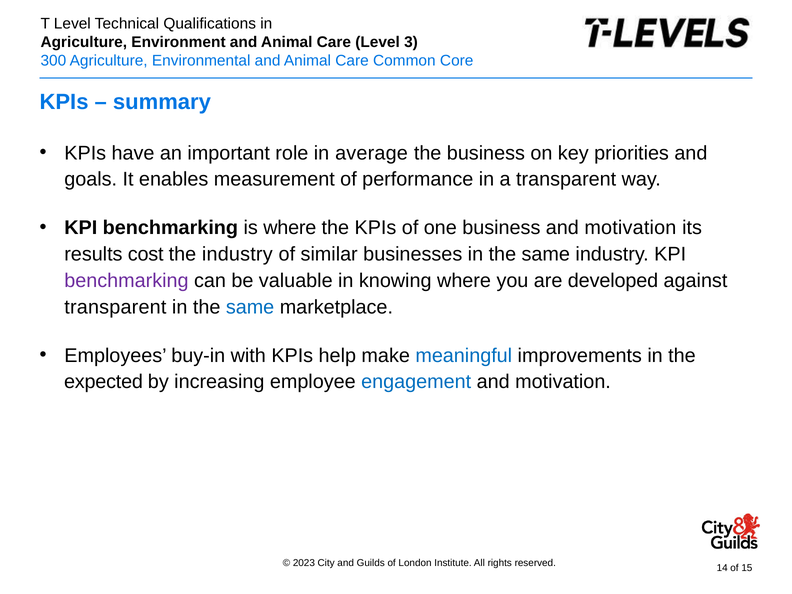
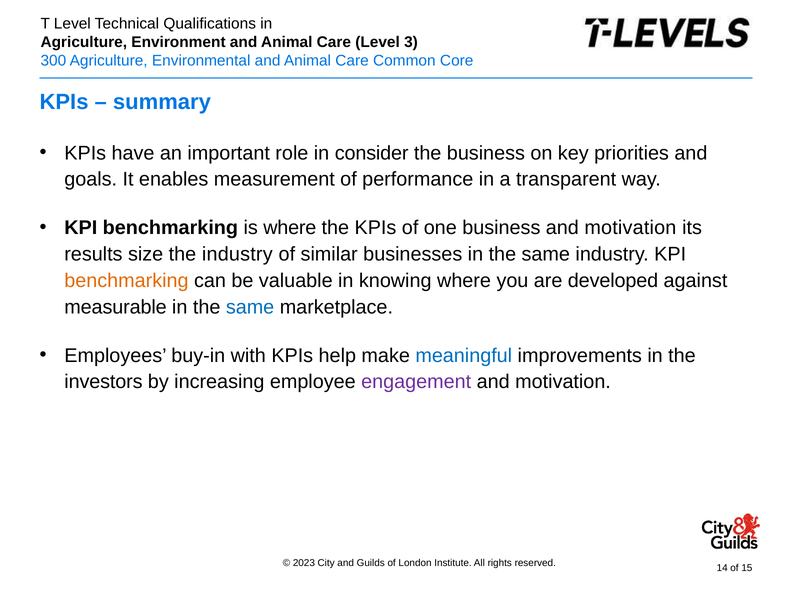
average: average -> consider
cost: cost -> size
benchmarking at (126, 281) colour: purple -> orange
transparent at (115, 307): transparent -> measurable
expected: expected -> investors
engagement colour: blue -> purple
